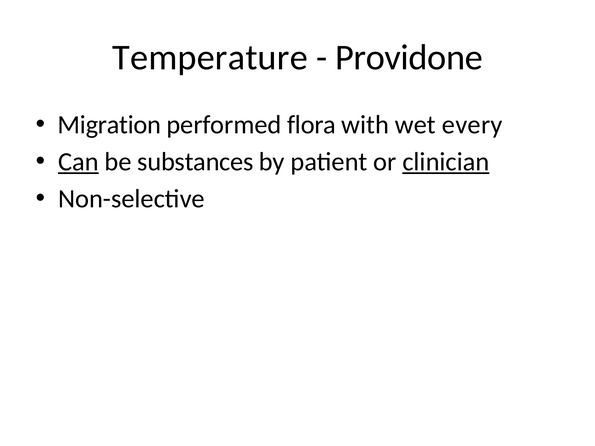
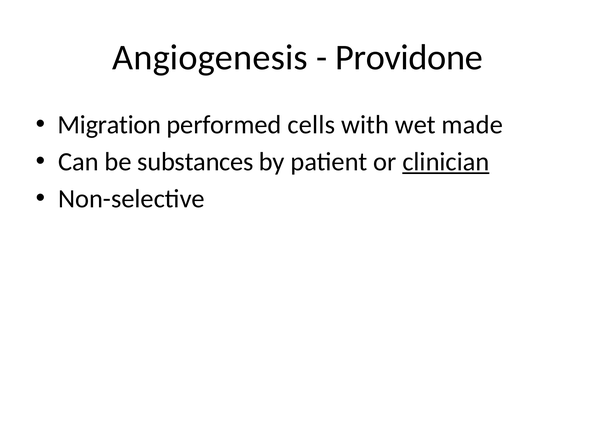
Temperature: Temperature -> Angiogenesis
flora: flora -> cells
every: every -> made
Can underline: present -> none
